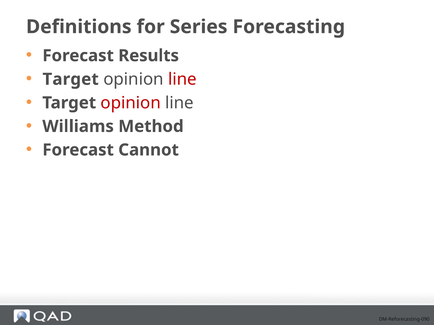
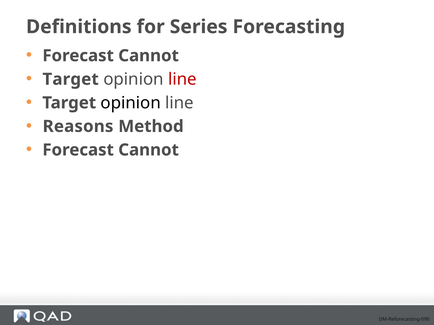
Results at (149, 56): Results -> Cannot
opinion at (131, 103) colour: red -> black
Williams: Williams -> Reasons
